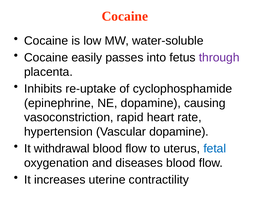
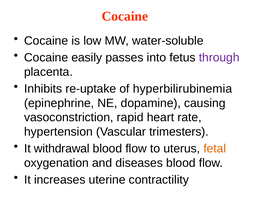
cyclophosphamide: cyclophosphamide -> hyperbilirubinemia
Vascular dopamine: dopamine -> trimesters
fetal colour: blue -> orange
